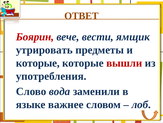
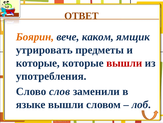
Боярин colour: red -> orange
вести: вести -> каком
вода: вода -> слов
языке важнее: важнее -> вышли
